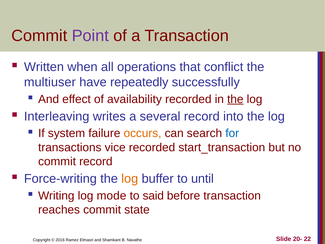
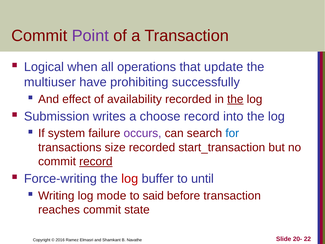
Written: Written -> Logical
conflict: conflict -> update
repeatedly: repeatedly -> prohibiting
Interleaving: Interleaving -> Submission
several: several -> choose
occurs colour: orange -> purple
vice: vice -> size
record at (96, 161) underline: none -> present
log at (130, 179) colour: orange -> red
